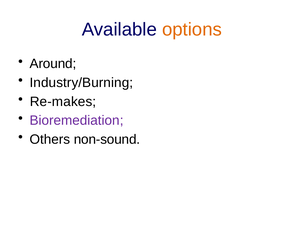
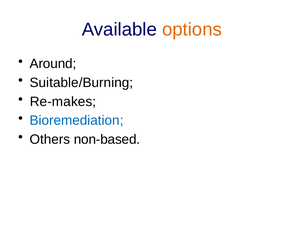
Industry/Burning: Industry/Burning -> Suitable/Burning
Bioremediation colour: purple -> blue
non-sound: non-sound -> non-based
